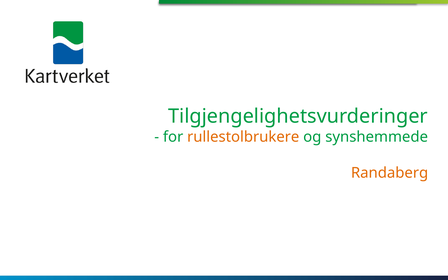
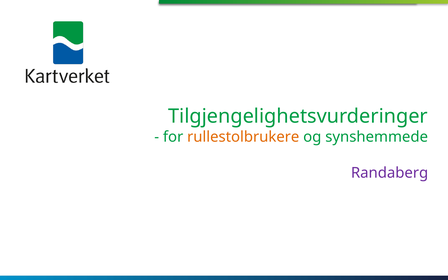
Randaberg colour: orange -> purple
